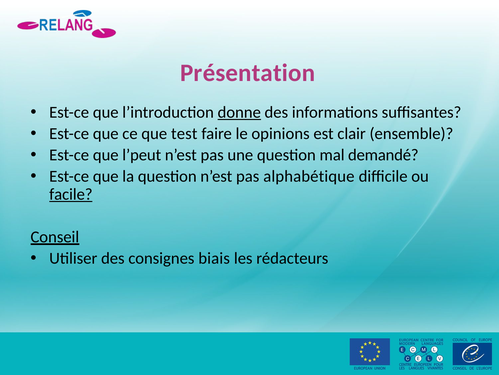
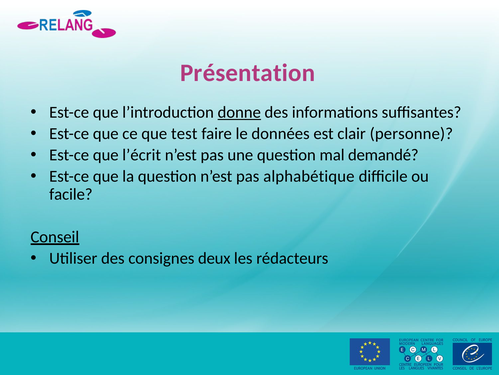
opinions: opinions -> données
ensemble: ensemble -> personne
l’peut: l’peut -> l’écrit
facile underline: present -> none
biais: biais -> deux
